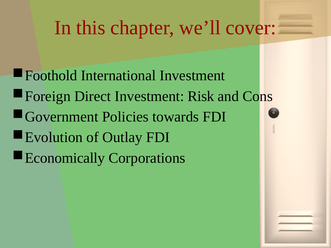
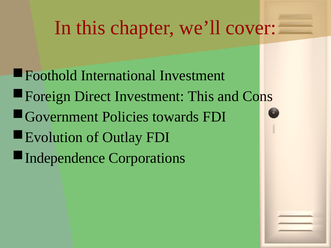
Investment Risk: Risk -> This
Economically: Economically -> Independence
